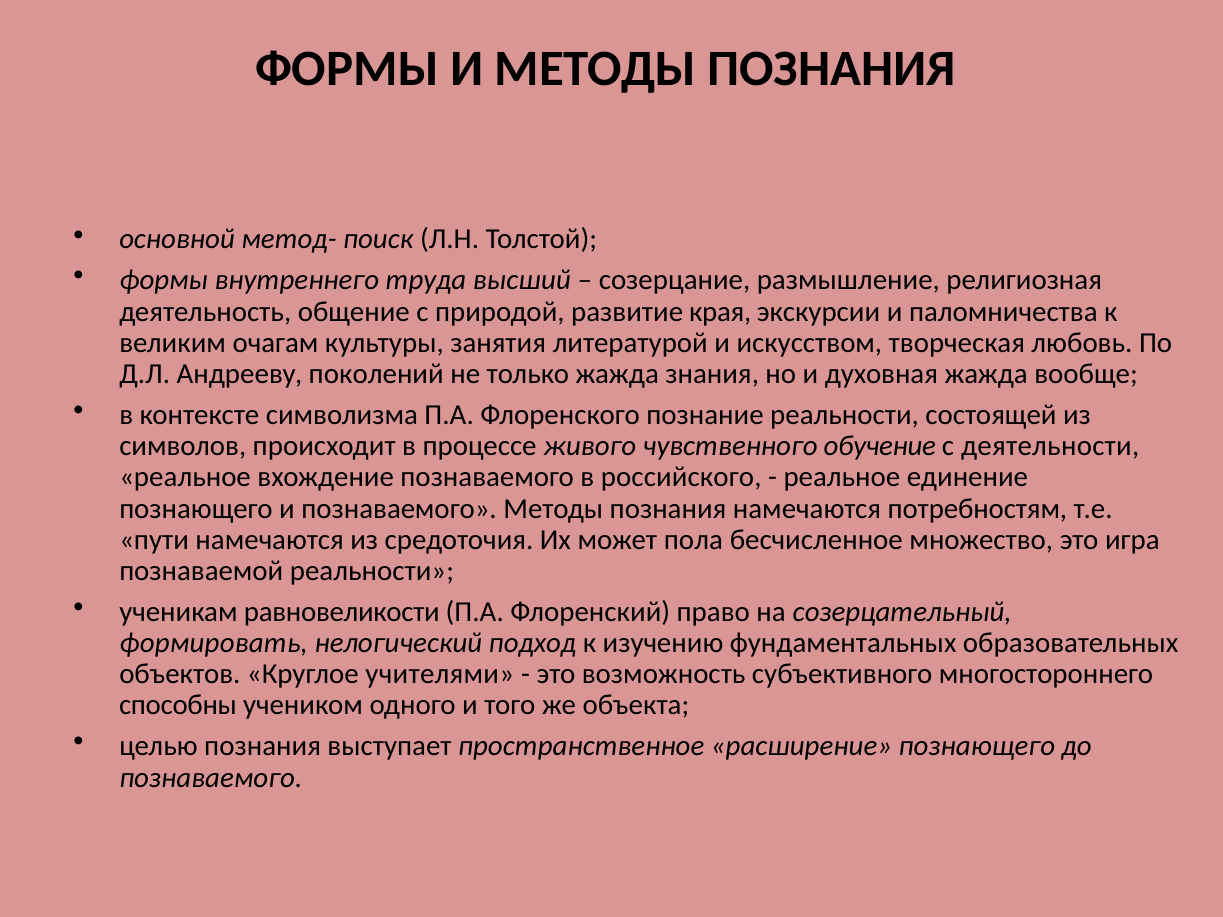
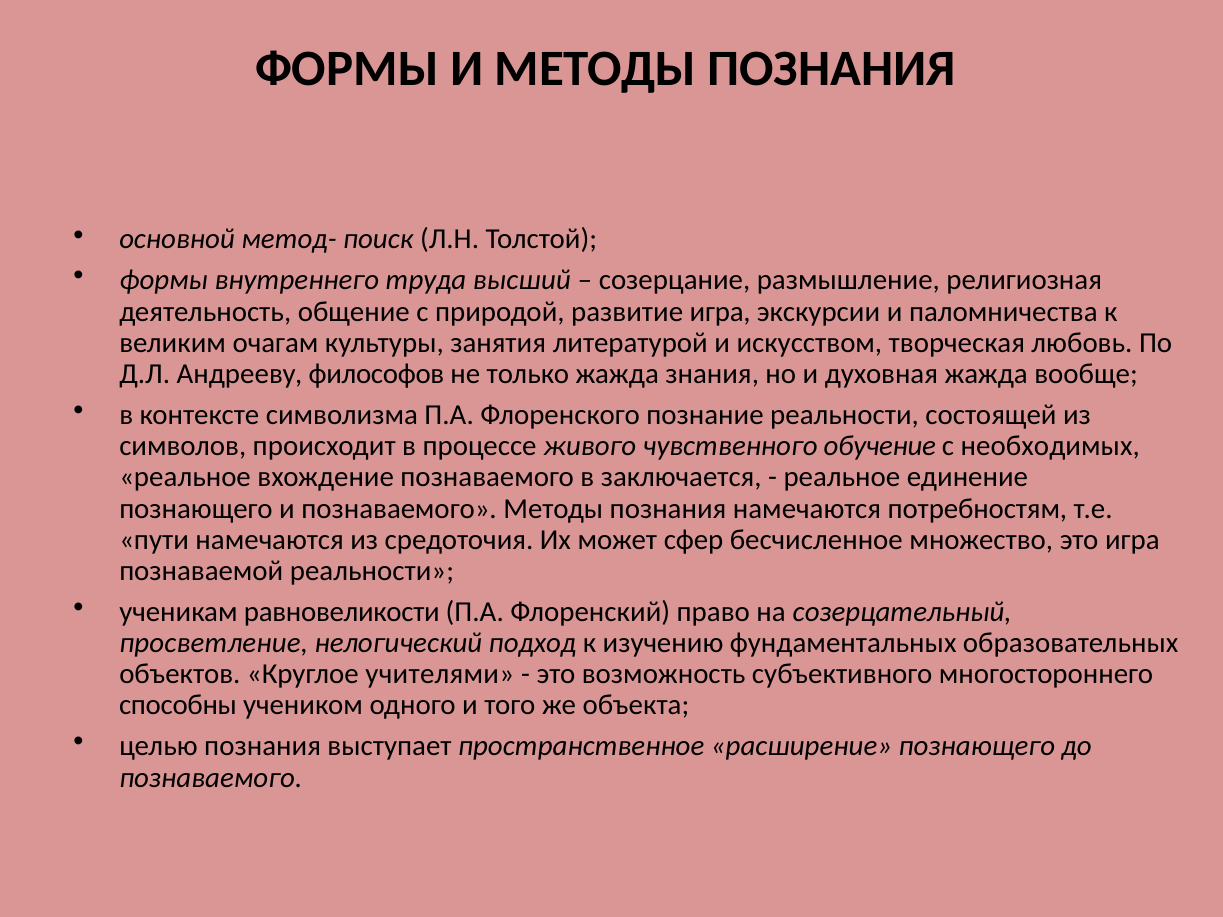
развитие края: края -> игра
поколений: поколений -> философов
деятельности: деятельности -> необходимых
российского: российского -> заключается
пола: пола -> сфер
формировать: формировать -> просветление
